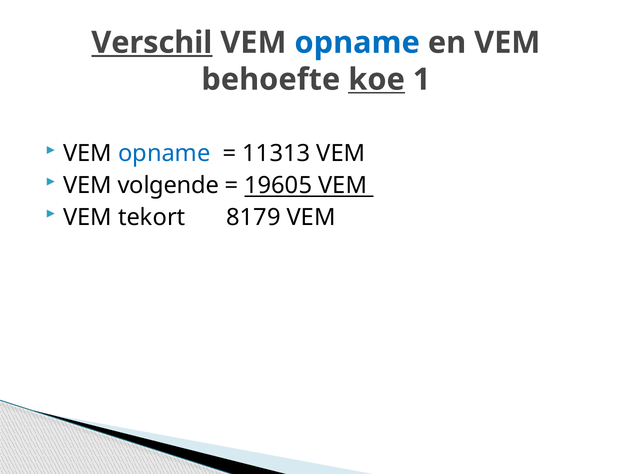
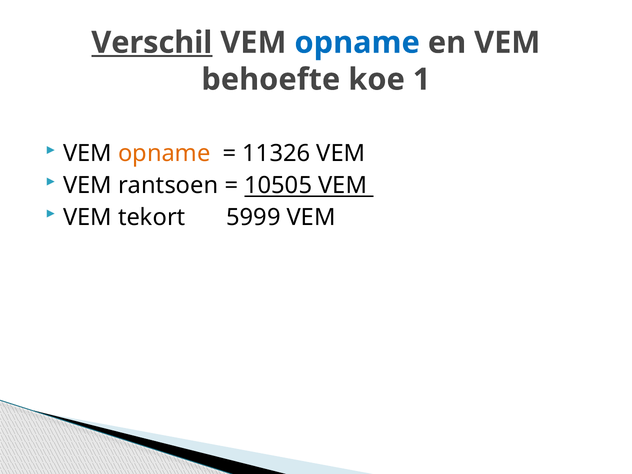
koe underline: present -> none
opname at (164, 153) colour: blue -> orange
11313: 11313 -> 11326
volgende: volgende -> rantsoen
19605: 19605 -> 10505
8179: 8179 -> 5999
